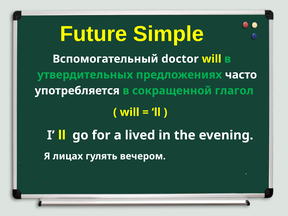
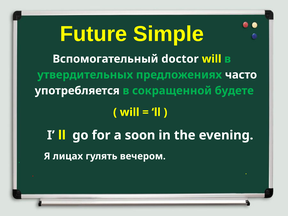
глагол: глагол -> будете
lived: lived -> soon
